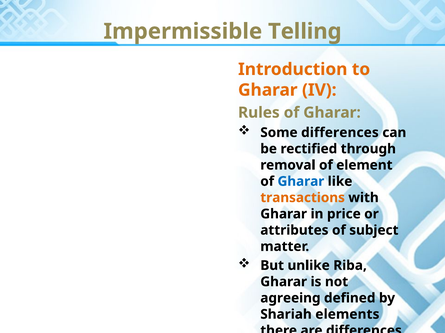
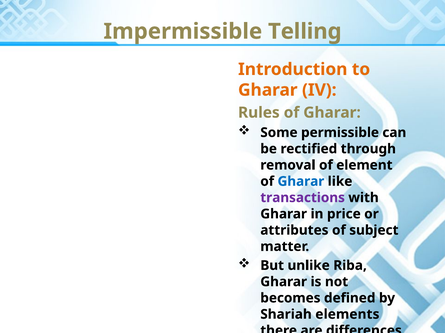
Some differences: differences -> permissible
transactions colour: orange -> purple
agreeing: agreeing -> becomes
